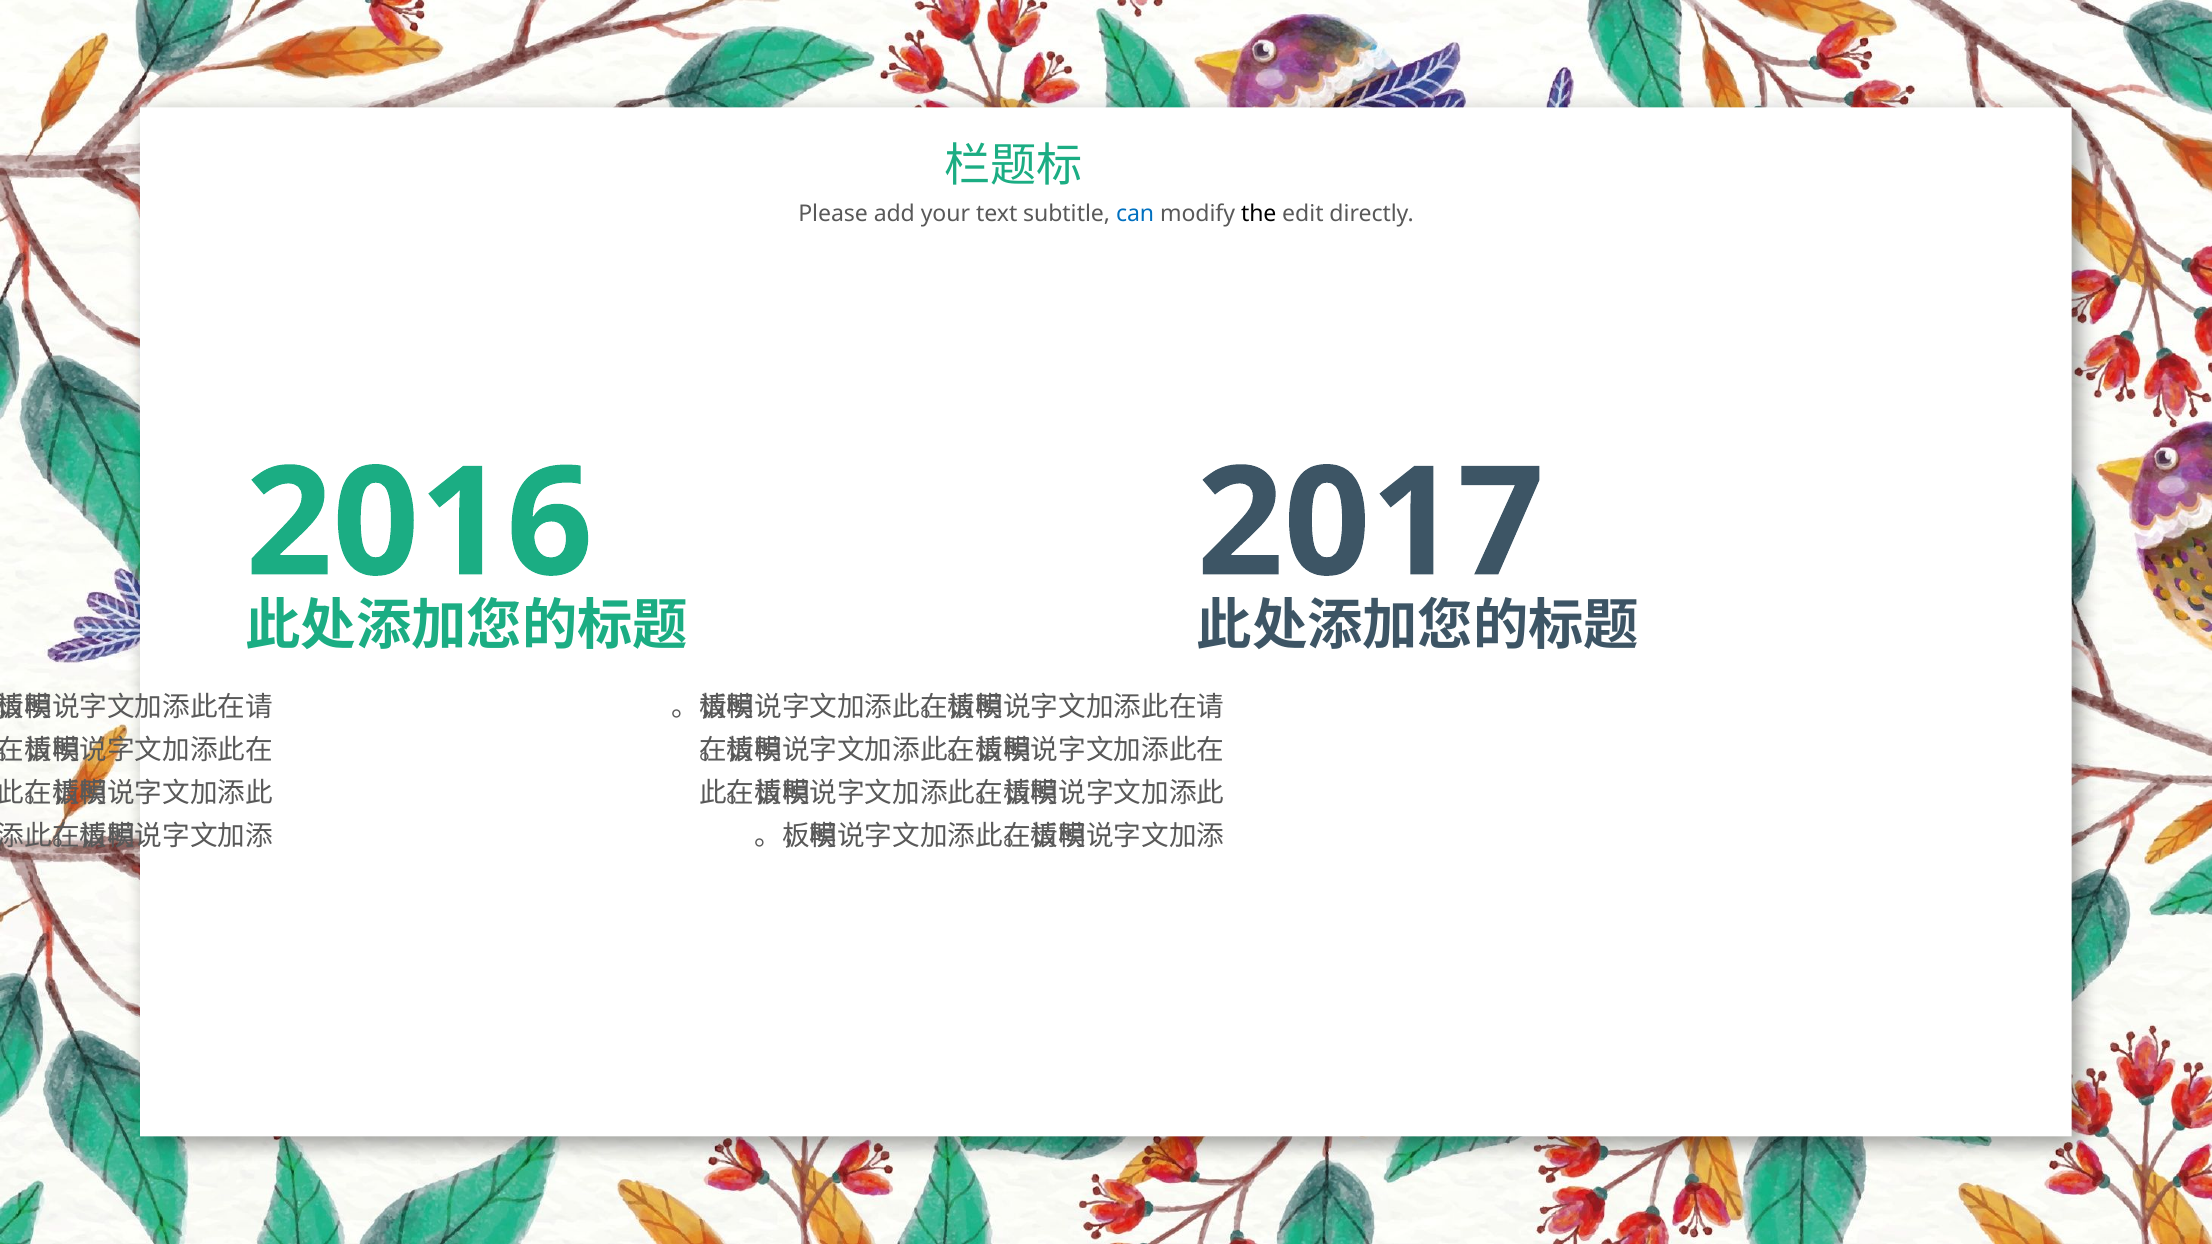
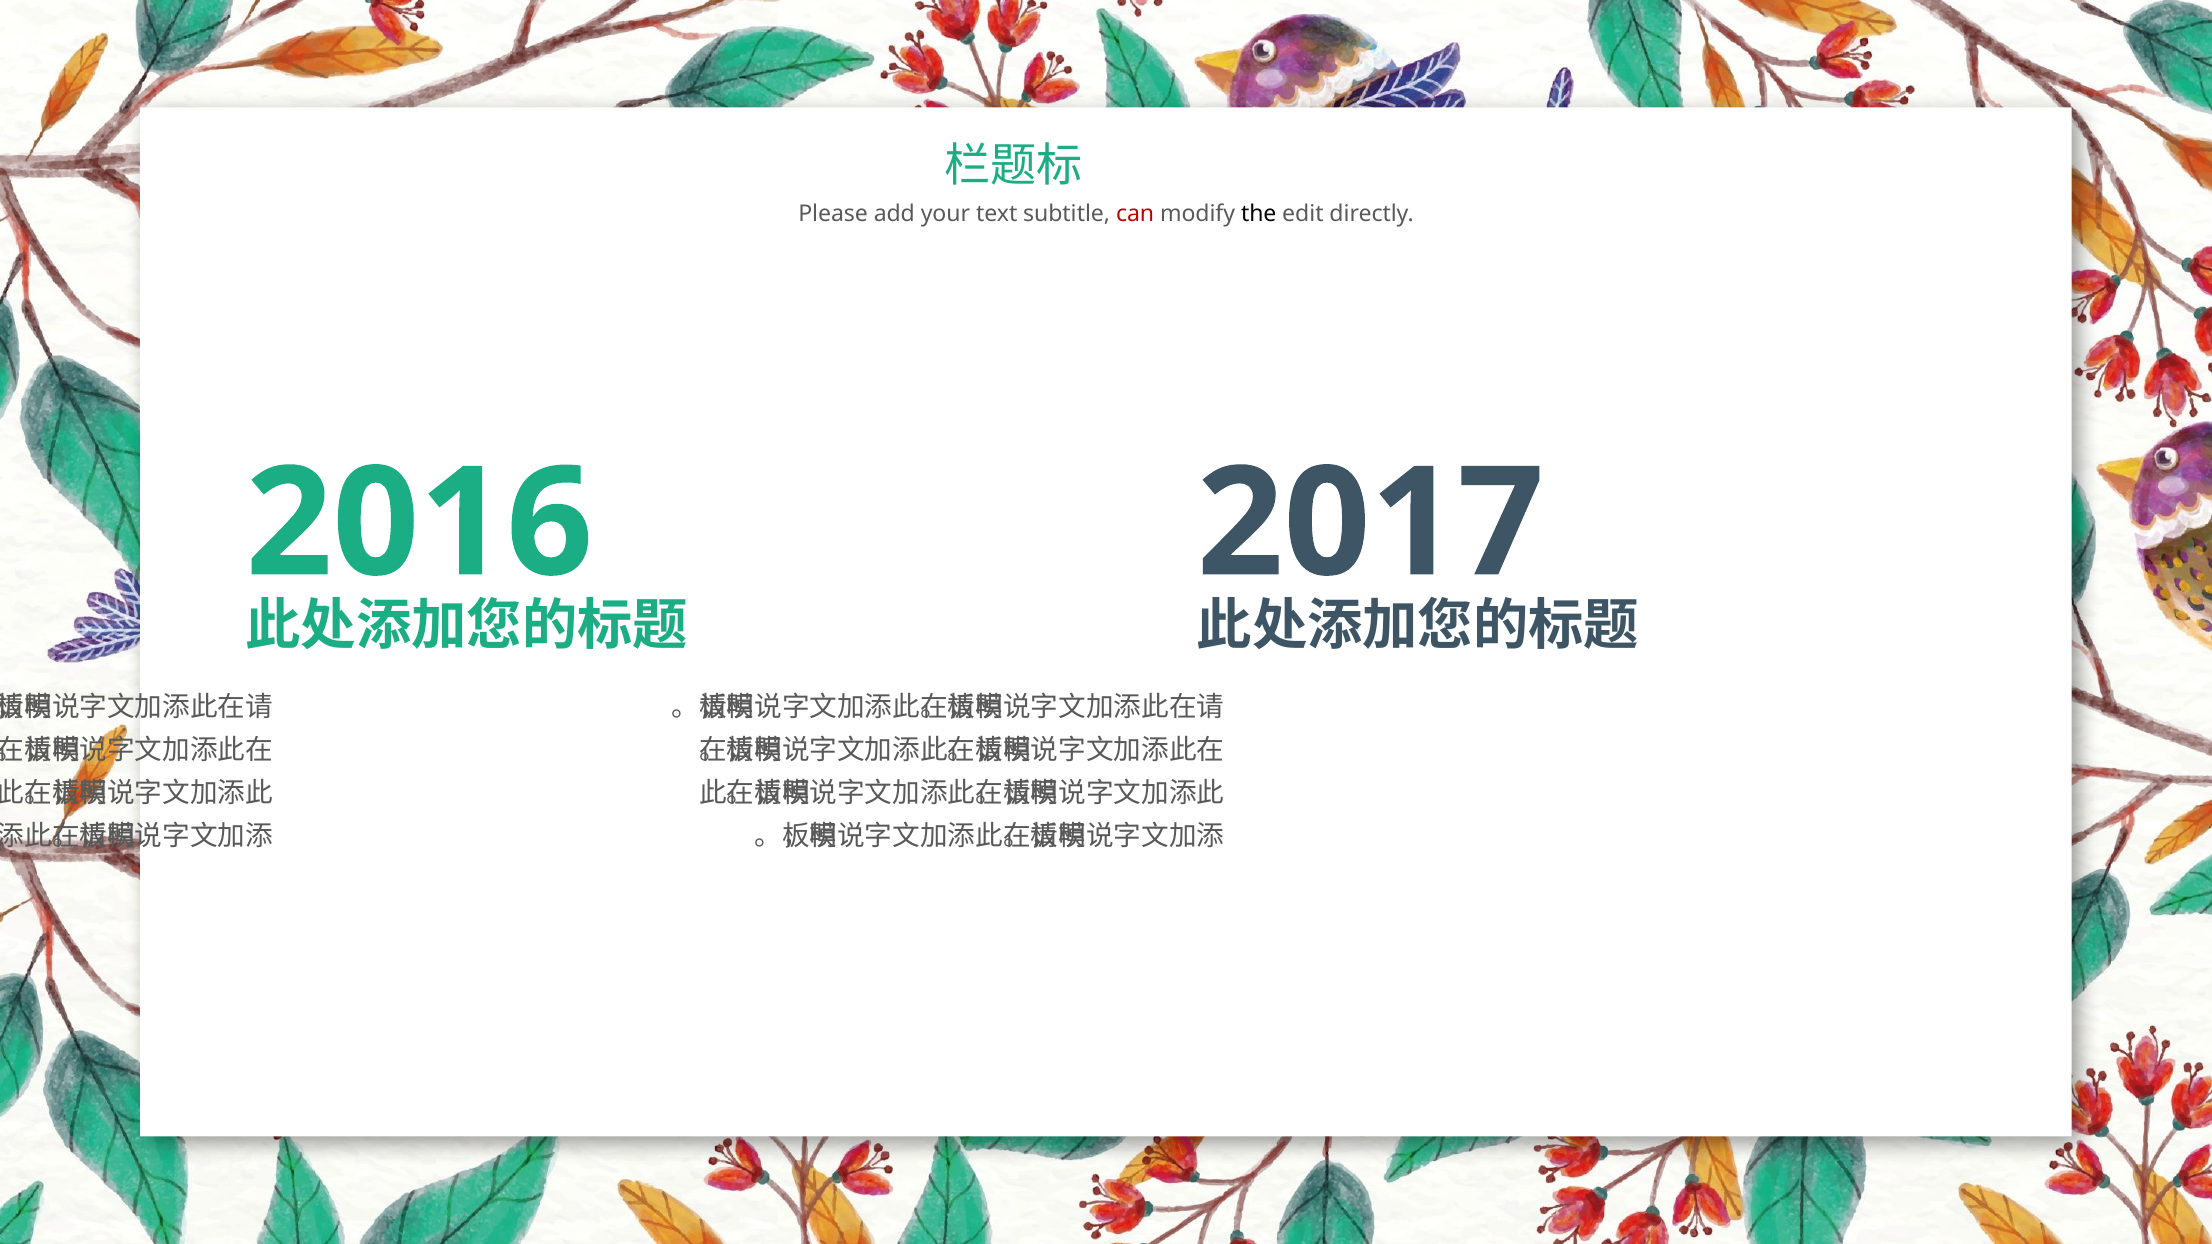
can colour: blue -> red
